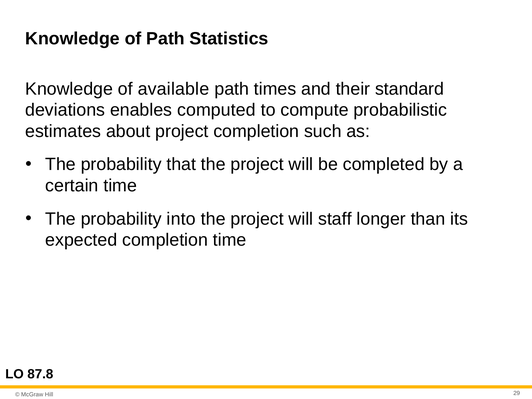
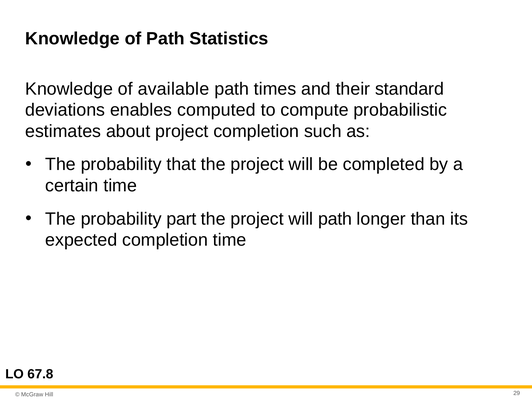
into: into -> part
will staff: staff -> path
87.8: 87.8 -> 67.8
